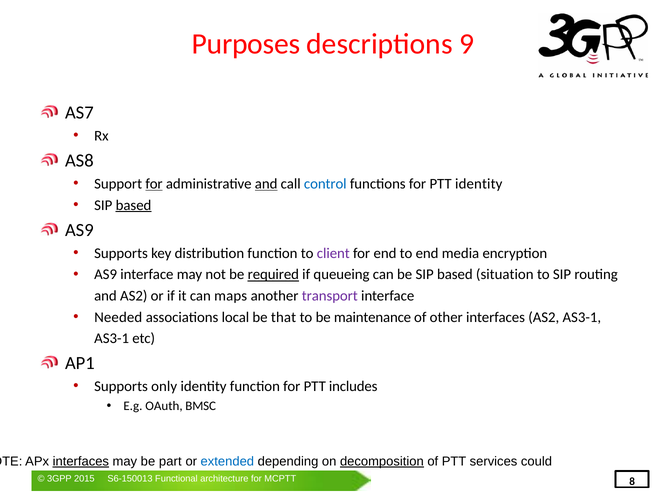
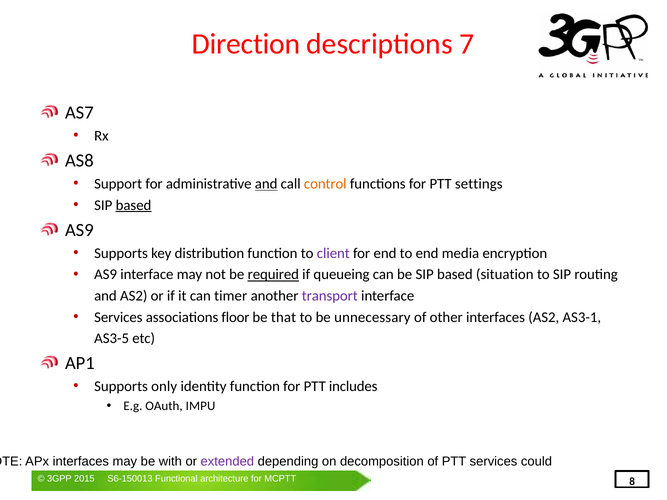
Purposes: Purposes -> Direction
9: 9 -> 7
for at (154, 184) underline: present -> none
control colour: blue -> orange
PTT identity: identity -> settings
maps: maps -> timer
Needed at (118, 317): Needed -> Services
local: local -> floor
maintenance: maintenance -> unnecessary
AS3-1 at (112, 339): AS3-1 -> AS3-5
BMSC: BMSC -> IMPU
interfaces at (81, 462) underline: present -> none
part: part -> with
extended colour: blue -> purple
decomposition underline: present -> none
